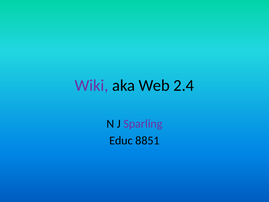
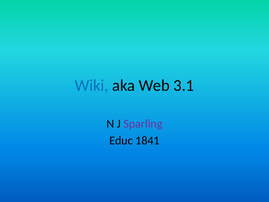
Wiki colour: purple -> blue
2.4: 2.4 -> 3.1
8851: 8851 -> 1841
